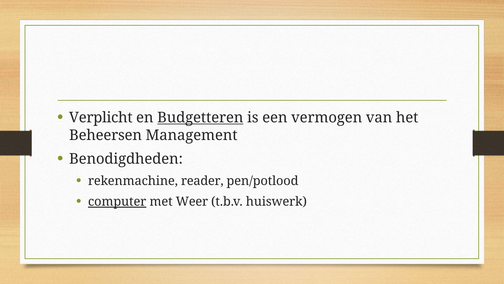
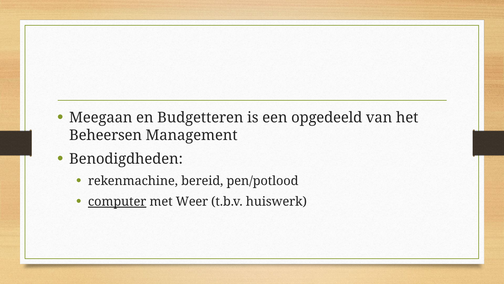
Verplicht: Verplicht -> Meegaan
Budgetteren underline: present -> none
vermogen: vermogen -> opgedeeld
reader: reader -> bereid
